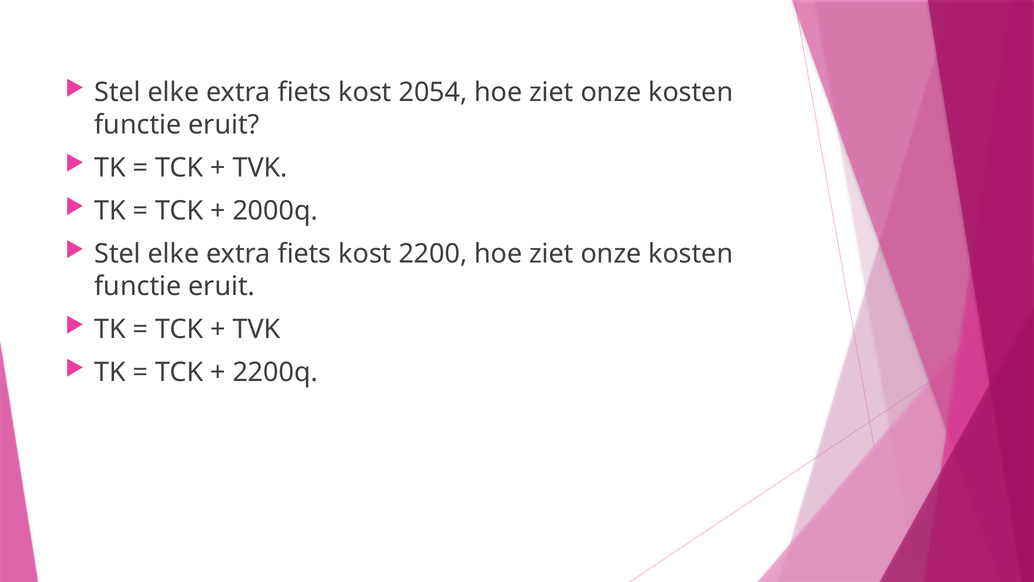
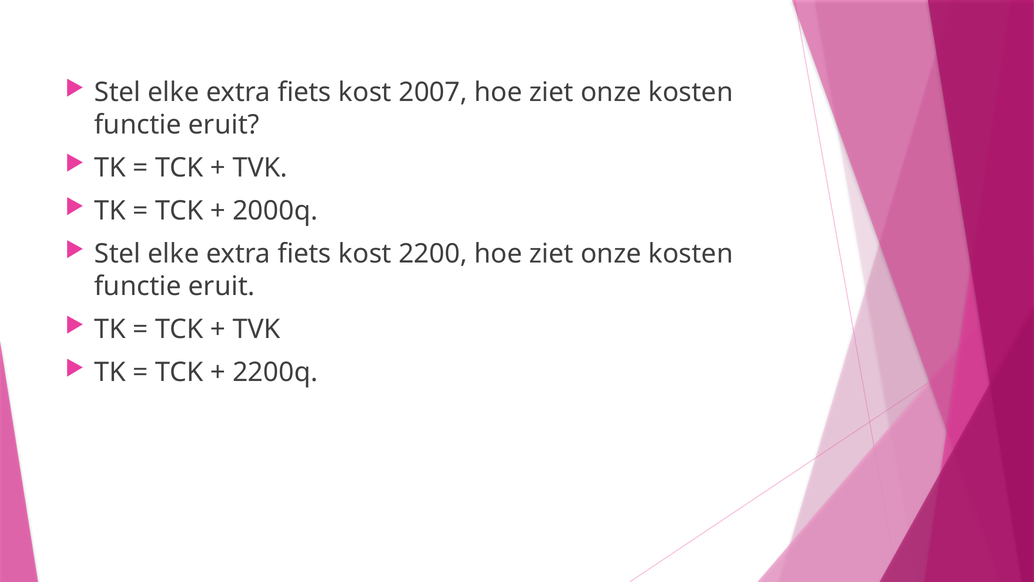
2054: 2054 -> 2007
